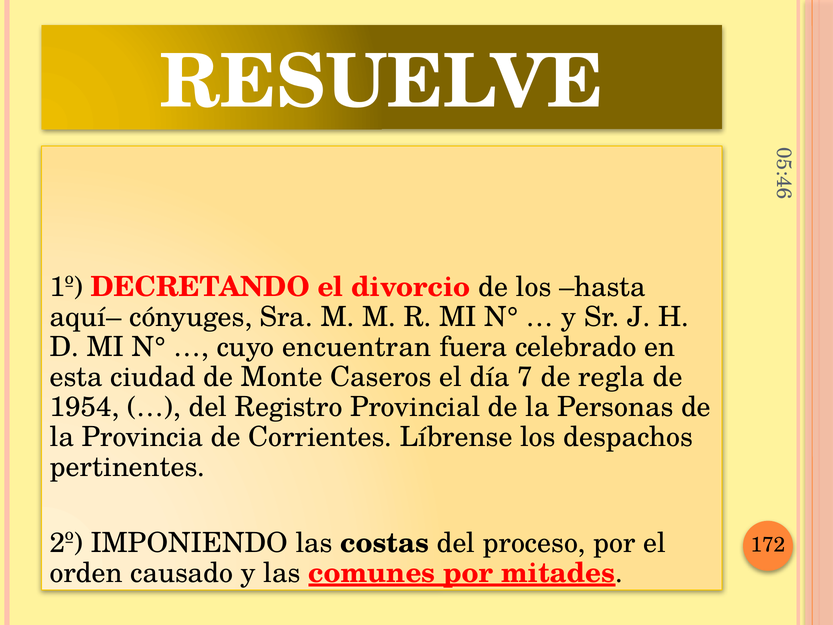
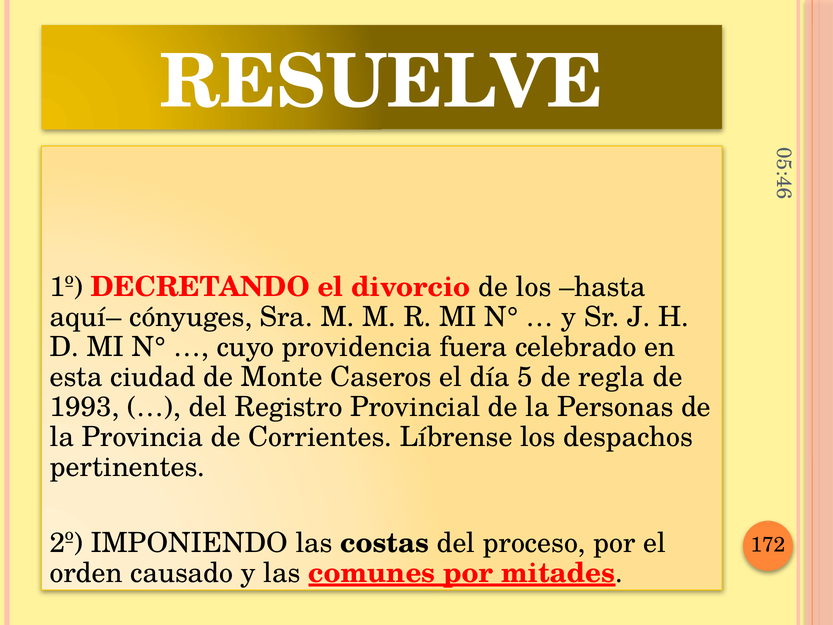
encuentran: encuentran -> providencia
día 7: 7 -> 5
1954: 1954 -> 1993
